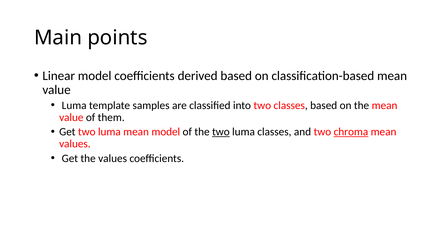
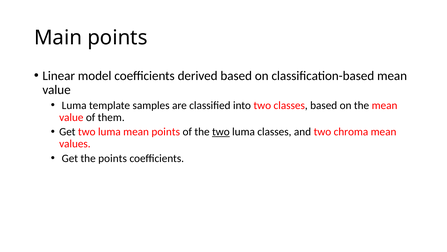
mean model: model -> points
chroma underline: present -> none
the values: values -> points
